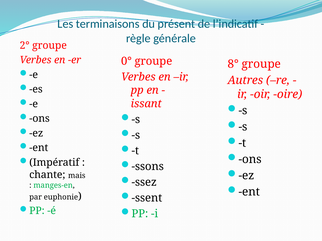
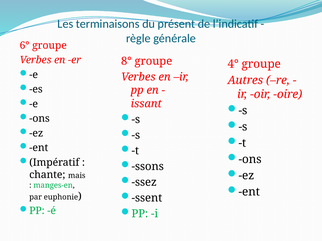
2°: 2° -> 6°
0°: 0° -> 8°
8°: 8° -> 4°
